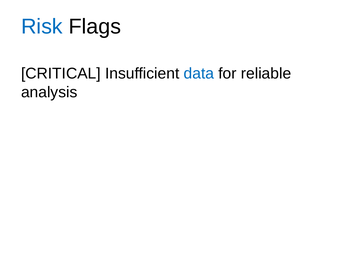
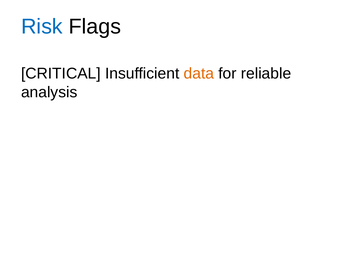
data colour: blue -> orange
